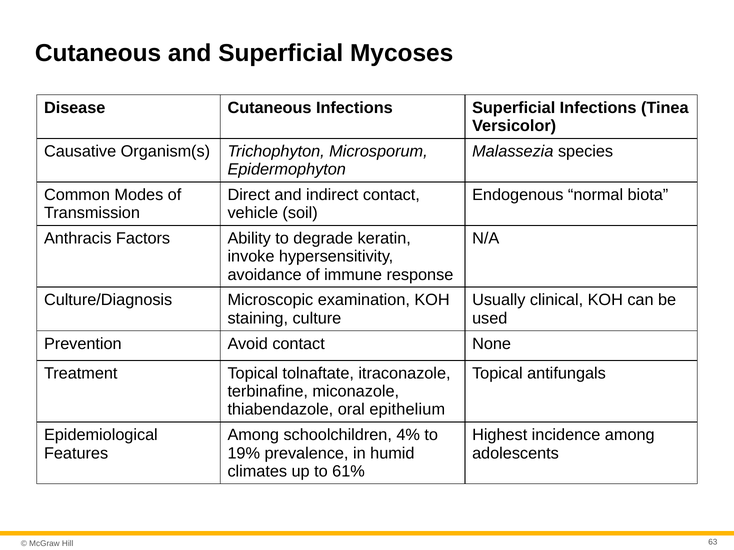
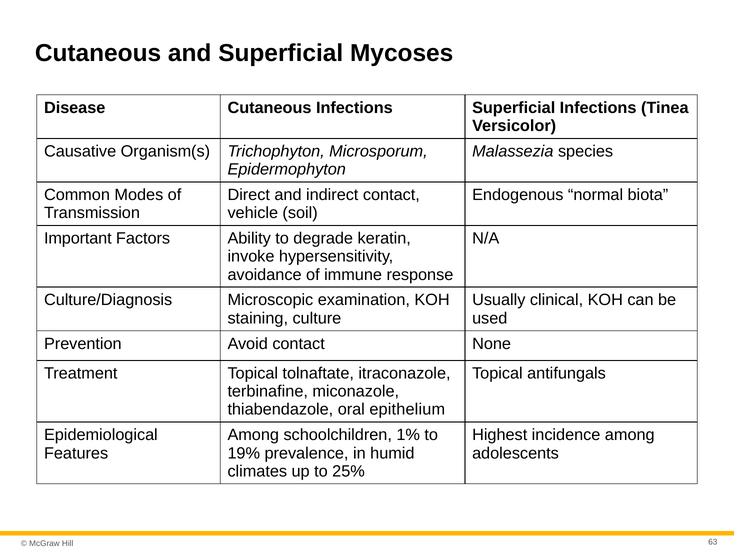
Anthracis: Anthracis -> Important
4%: 4% -> 1%
61%: 61% -> 25%
